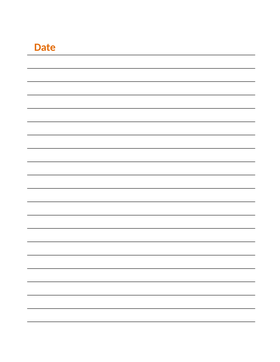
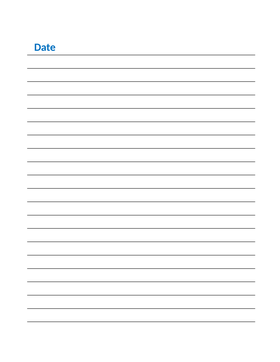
Date colour: orange -> blue
